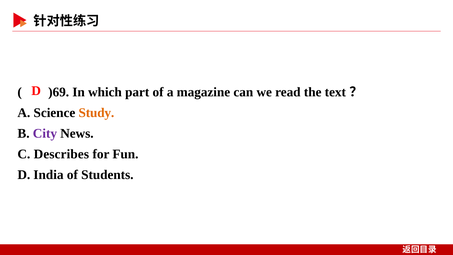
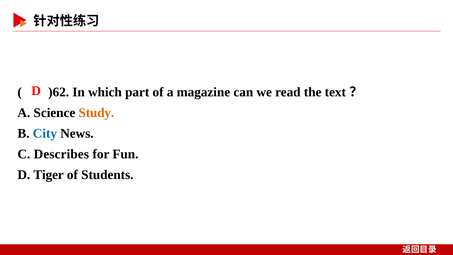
)69: )69 -> )62
City colour: purple -> blue
India: India -> Tiger
